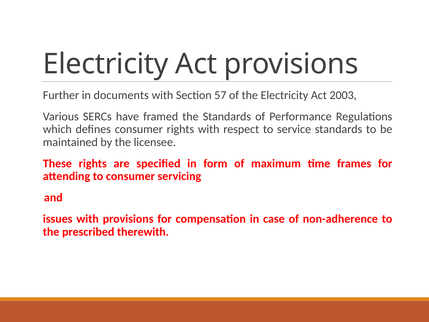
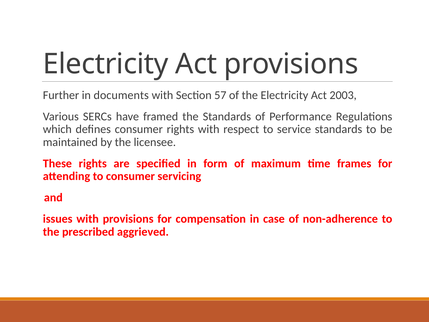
therewith: therewith -> aggrieved
